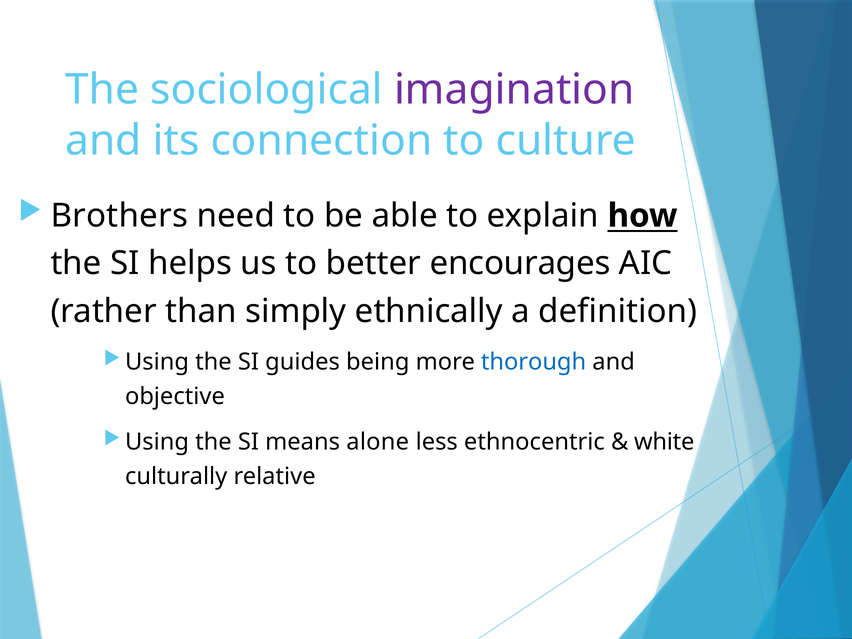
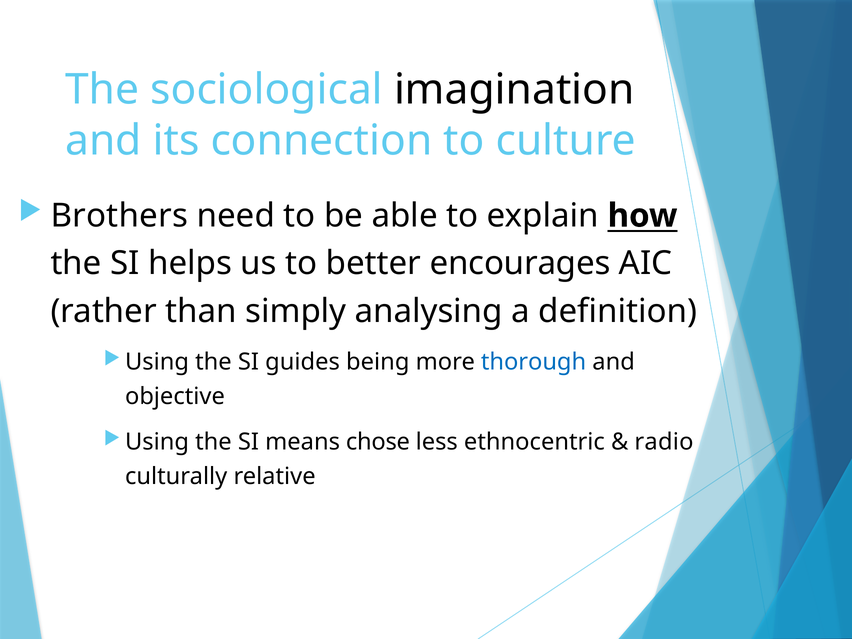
imagination colour: purple -> black
ethnically: ethnically -> analysing
alone: alone -> chose
white: white -> radio
